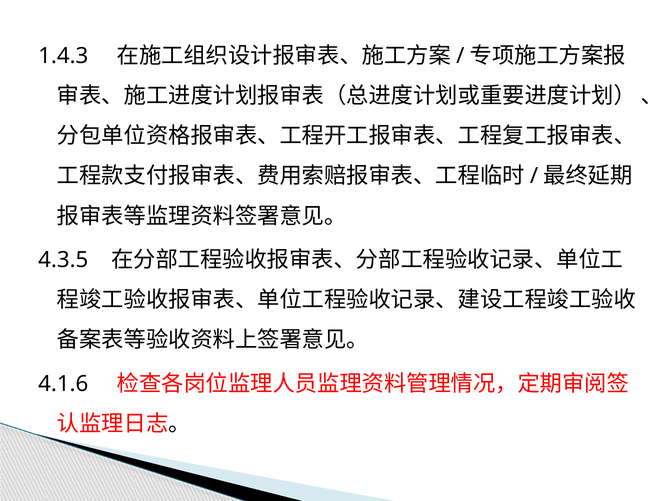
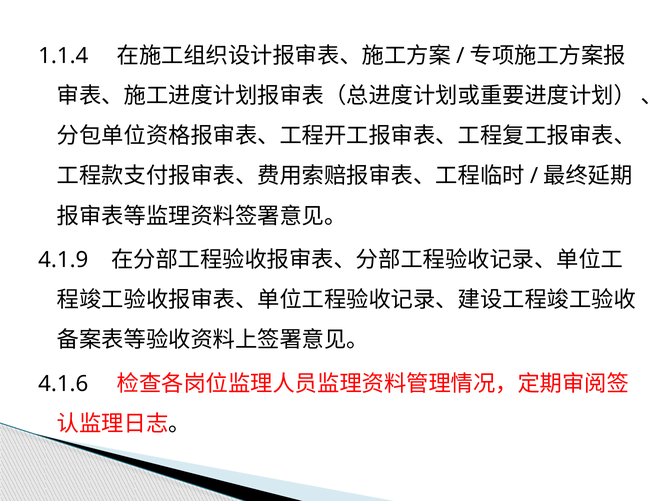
1.4.3: 1.4.3 -> 1.1.4
4.3.5: 4.3.5 -> 4.1.9
